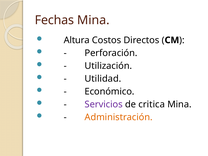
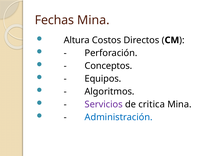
Utilización: Utilización -> Conceptos
Utilidad: Utilidad -> Equipos
Económico: Económico -> Algoritmos
Administración colour: orange -> blue
